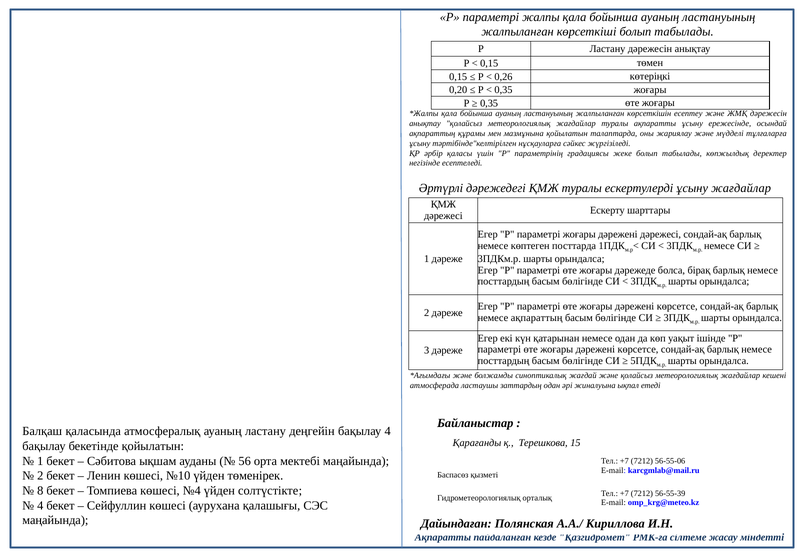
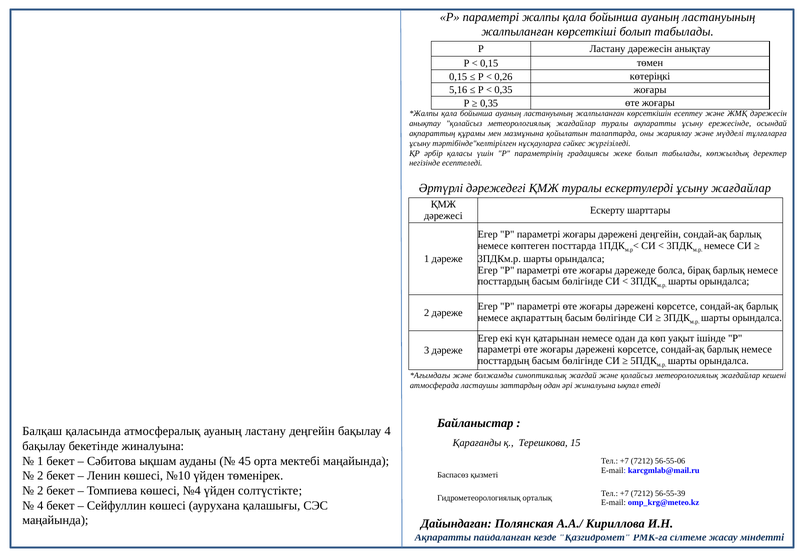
0,20: 0,20 -> 5,16
дәрежені дәрежесі: дәрежесі -> деңгейін
бекетінде қойылатын: қойылатын -> жиналуына
56: 56 -> 45
8 at (40, 490): 8 -> 2
